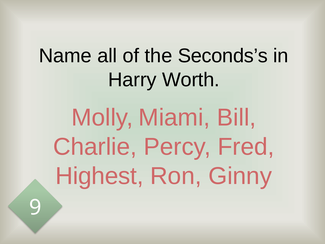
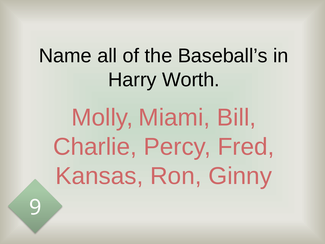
Seconds’s: Seconds’s -> Baseball’s
Highest: Highest -> Kansas
